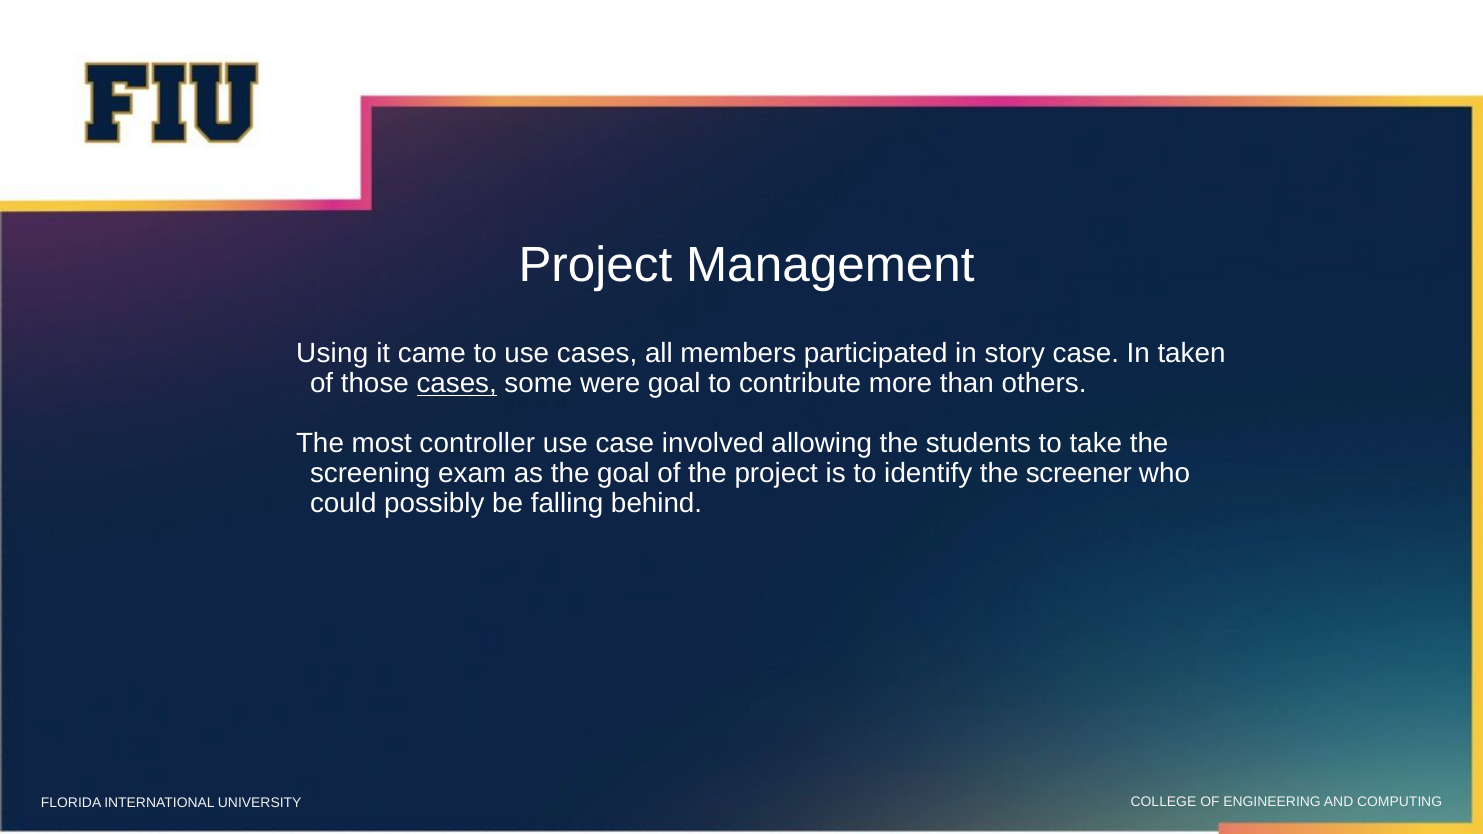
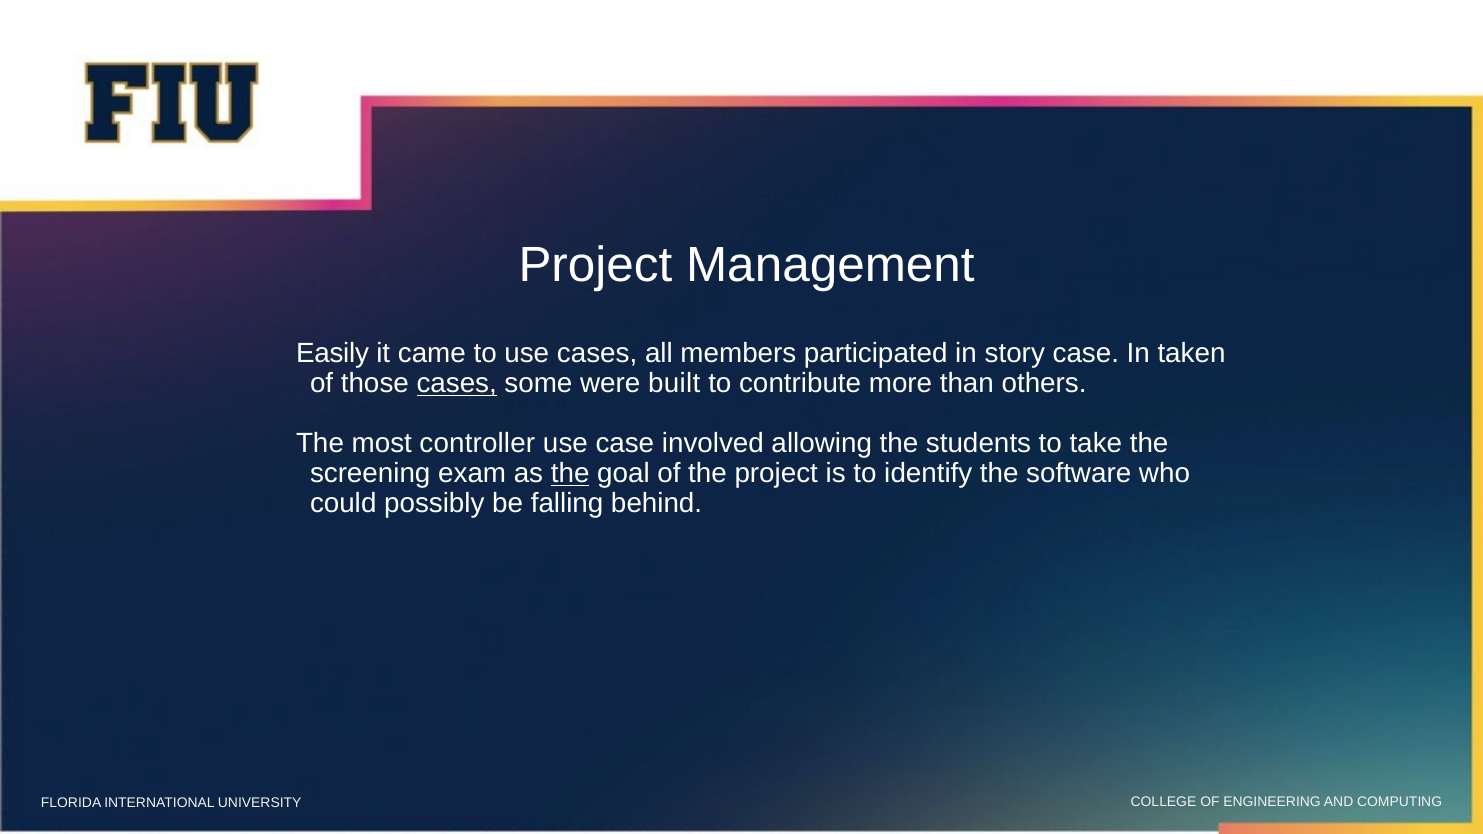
Using: Using -> Easily
were goal: goal -> built
the at (570, 474) underline: none -> present
screener: screener -> software
